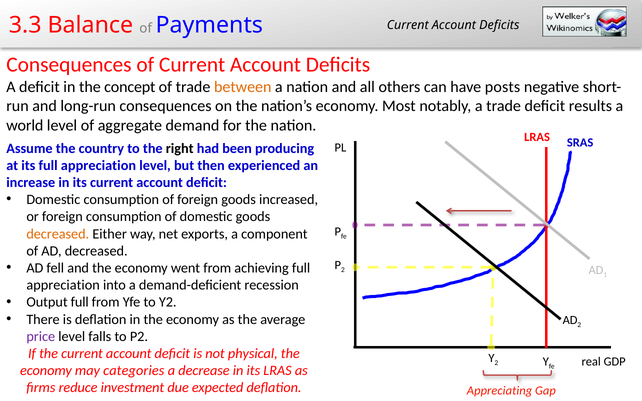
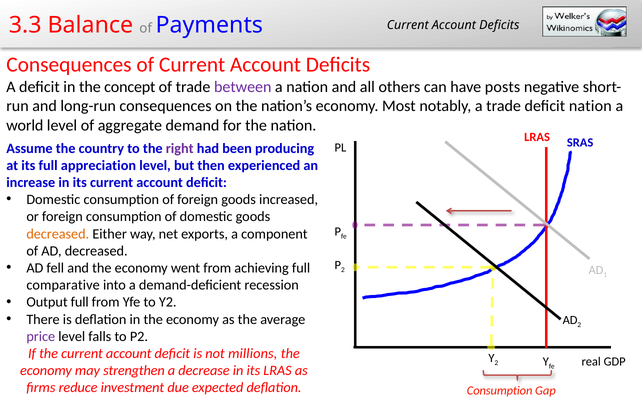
between colour: orange -> purple
deficit results: results -> nation
right colour: black -> purple
appreciation at (63, 285): appreciation -> comparative
physical: physical -> millions
categories: categories -> strengthen
Appreciating at (500, 391): Appreciating -> Consumption
